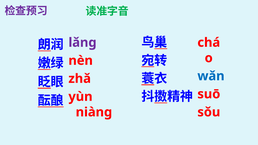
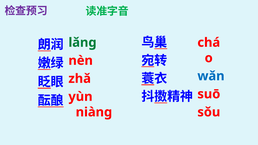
lǎng colour: purple -> green
